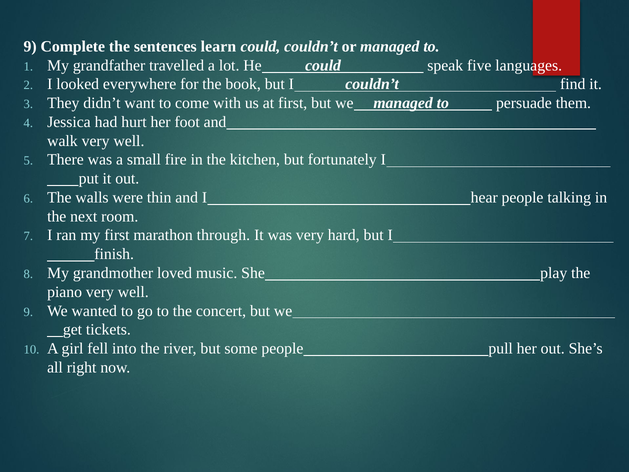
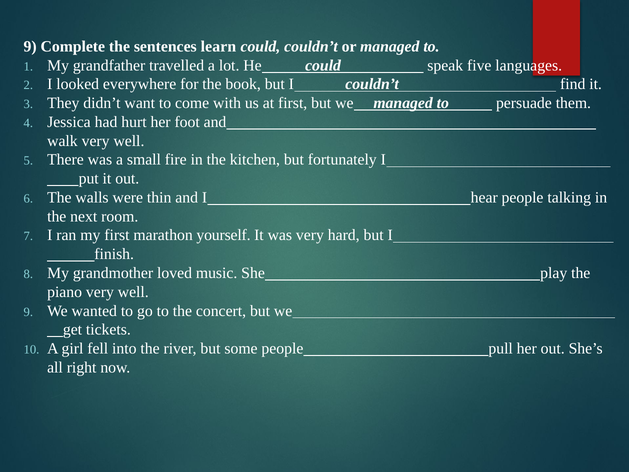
through: through -> yourself
